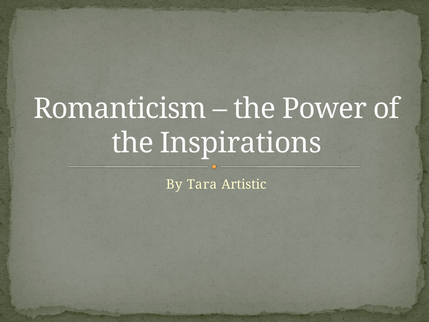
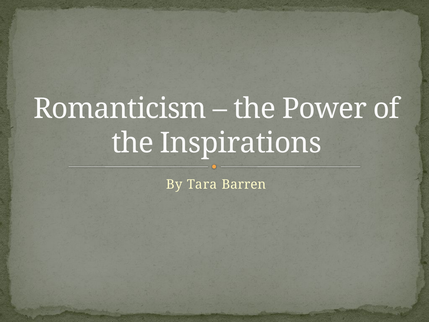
Artistic: Artistic -> Barren
